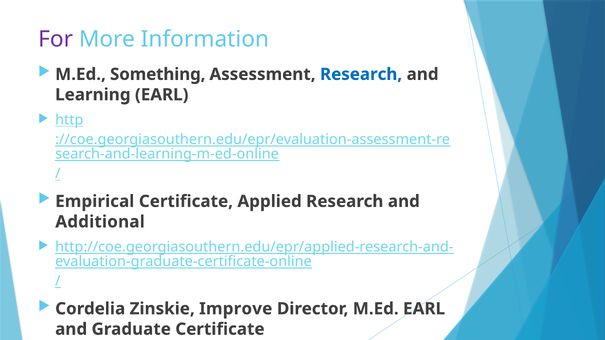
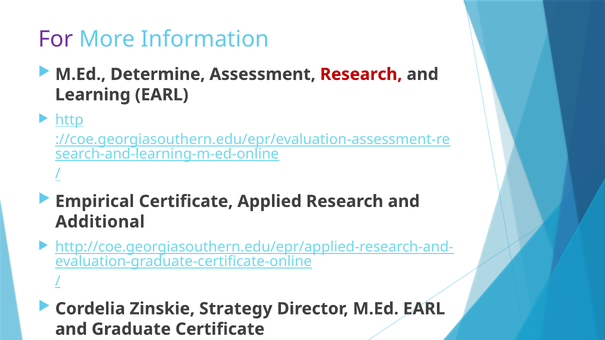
Something: Something -> Determine
Research at (361, 74) colour: blue -> red
Improve: Improve -> Strategy
